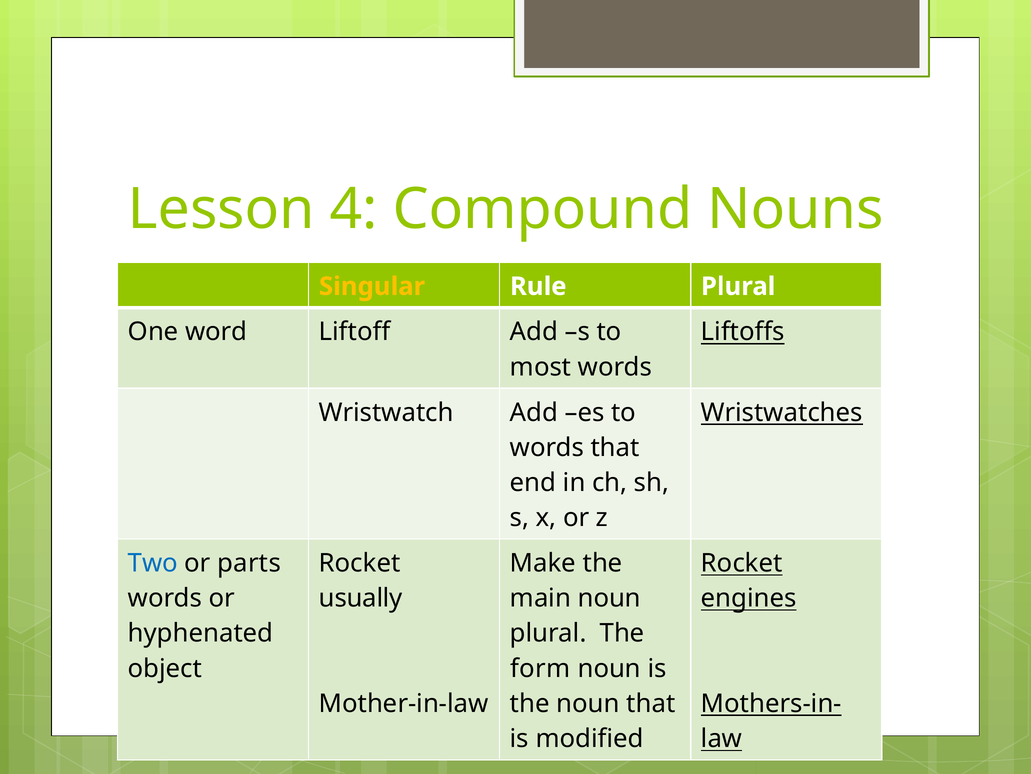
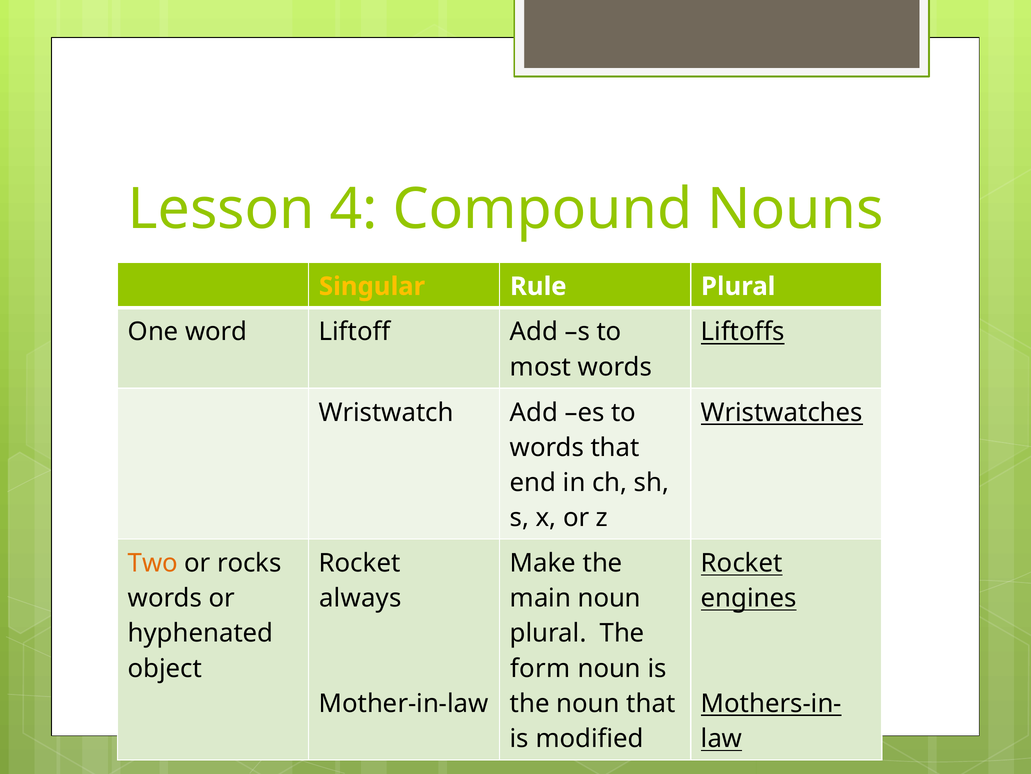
Two colour: blue -> orange
parts: parts -> rocks
usually: usually -> always
